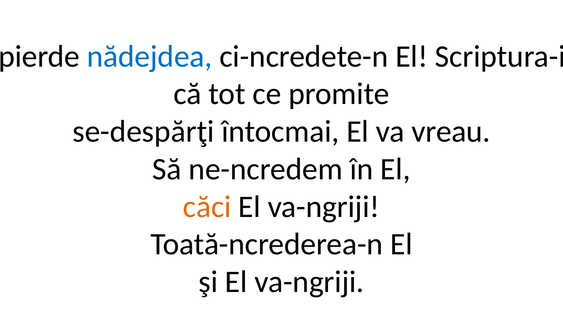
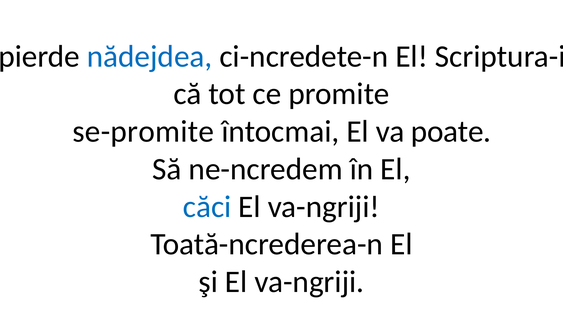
se-despărţi: se-despărţi -> se-promite
vreau: vreau -> poate
căci colour: orange -> blue
